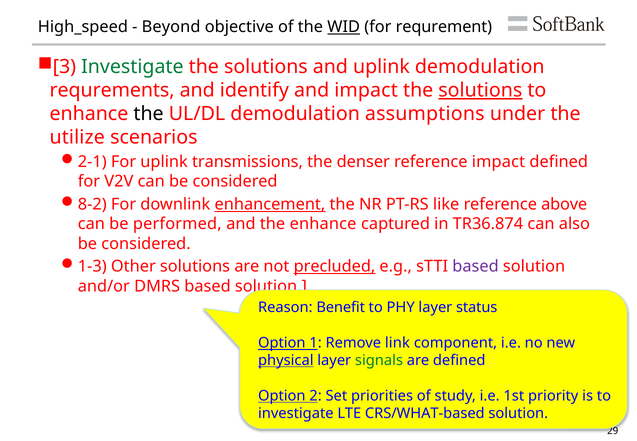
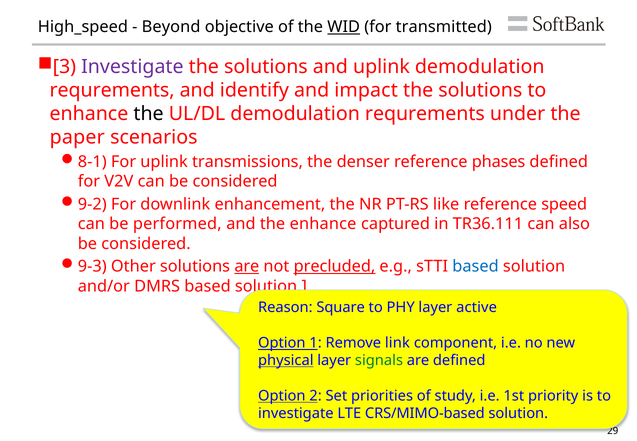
requrement: requrement -> transmitted
Investigate at (132, 67) colour: green -> purple
solutions at (480, 90) underline: present -> none
UL/DL demodulation assumptions: assumptions -> requrements
utilize: utilize -> paper
2-1: 2-1 -> 8-1
reference impact: impact -> phases
8-2: 8-2 -> 9-2
enhancement underline: present -> none
above: above -> speed
TR36.874: TR36.874 -> TR36.111
1-3: 1-3 -> 9-3
are at (247, 267) underline: none -> present
based at (476, 267) colour: purple -> blue
Benefit: Benefit -> Square
status: status -> active
CRS/WHAT-based: CRS/WHAT-based -> CRS/MIMO-based
